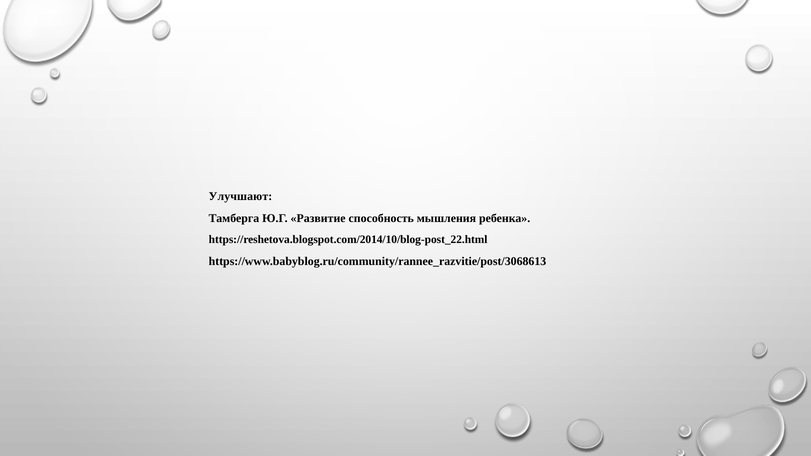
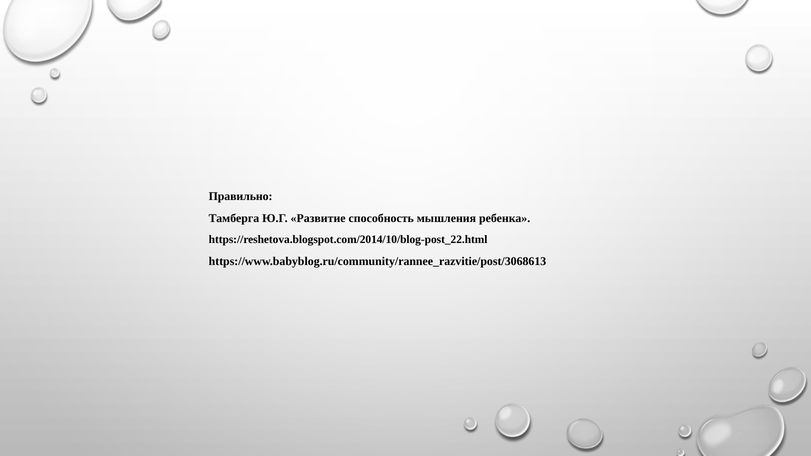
Улучшают: Улучшают -> Правильно
